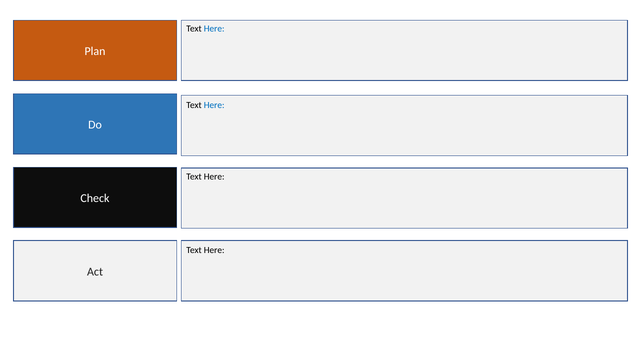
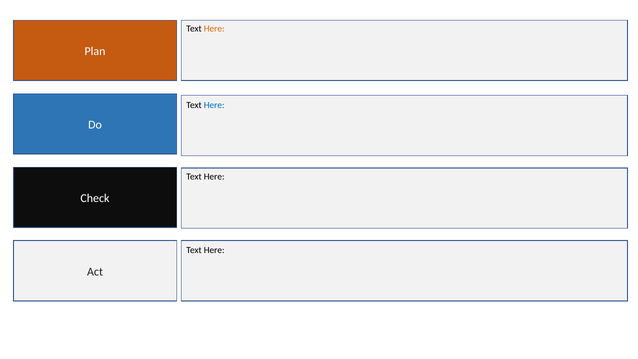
Here at (214, 29) colour: blue -> orange
